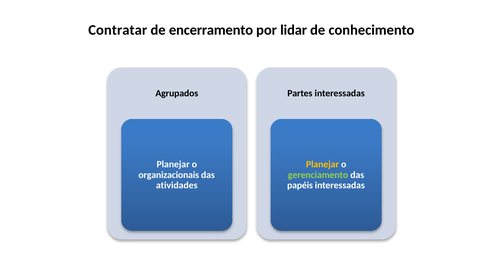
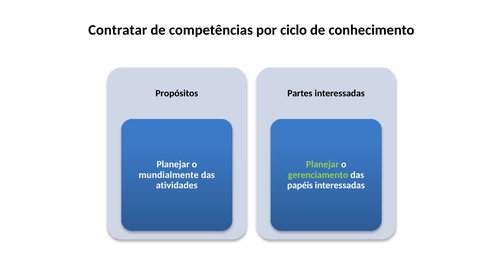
encerramento: encerramento -> competências
lidar: lidar -> ciclo
Agrupados: Agrupados -> Propósitos
Planejar at (322, 165) colour: yellow -> light green
organizacionais: organizacionais -> mundialmente
